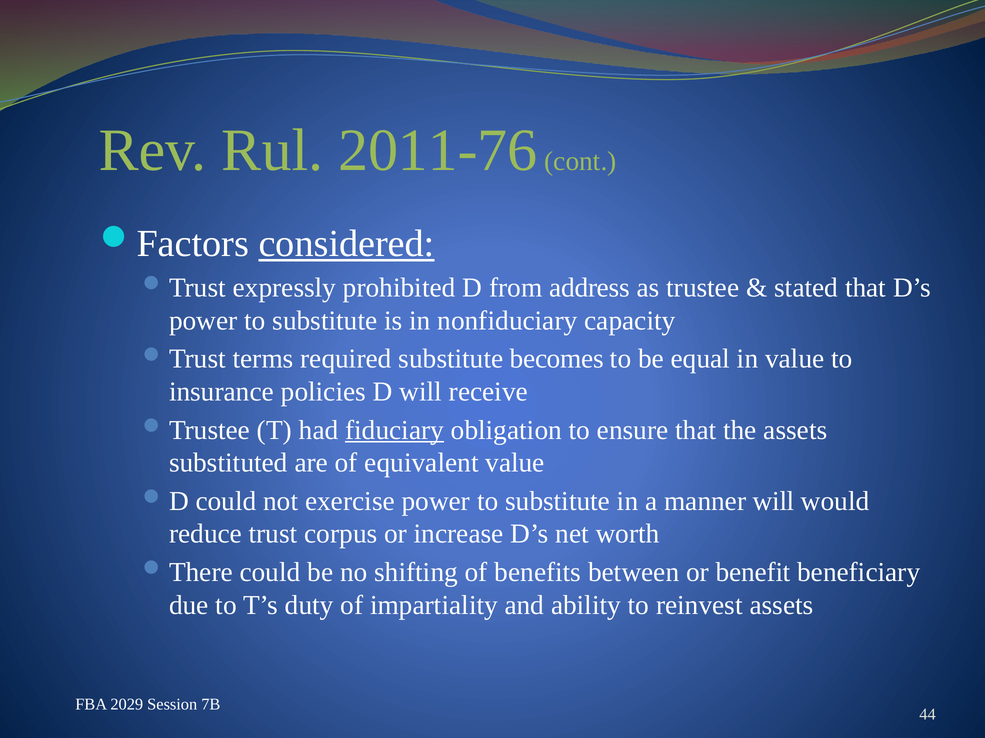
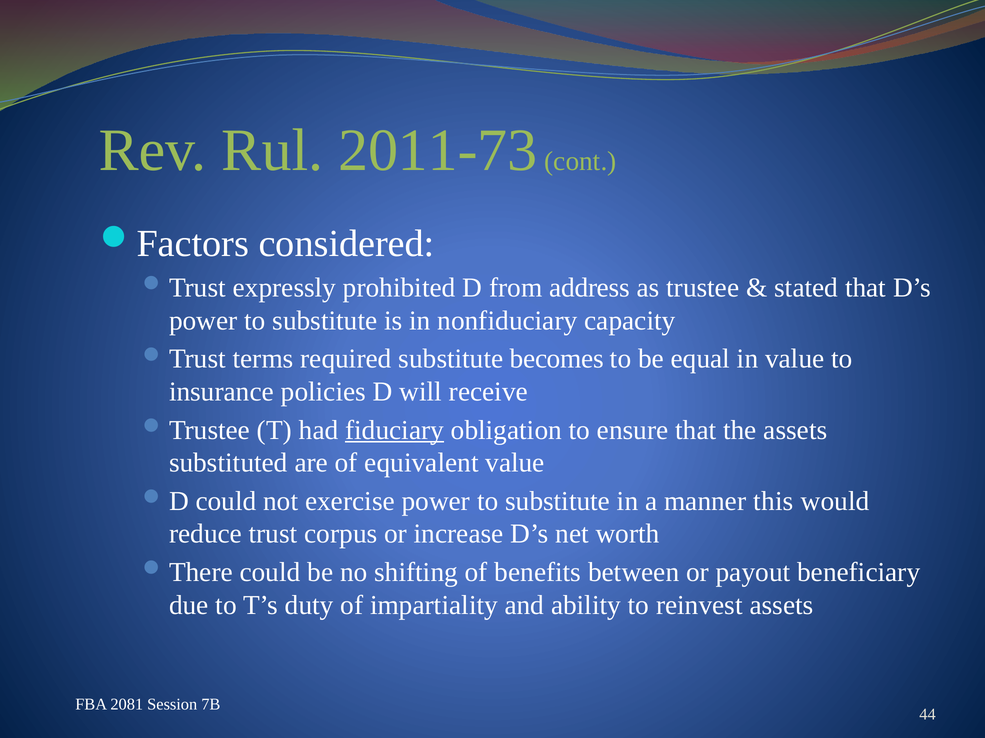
2011-76: 2011-76 -> 2011-73
considered underline: present -> none
manner will: will -> this
benefit: benefit -> payout
2029: 2029 -> 2081
